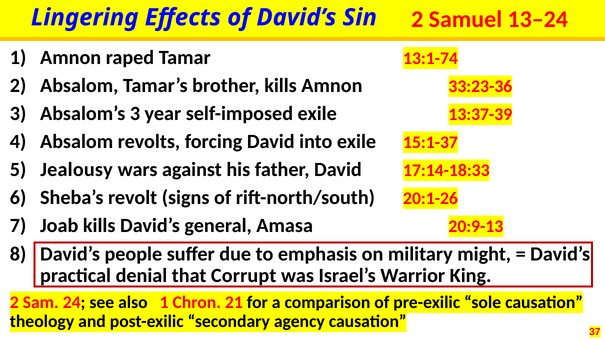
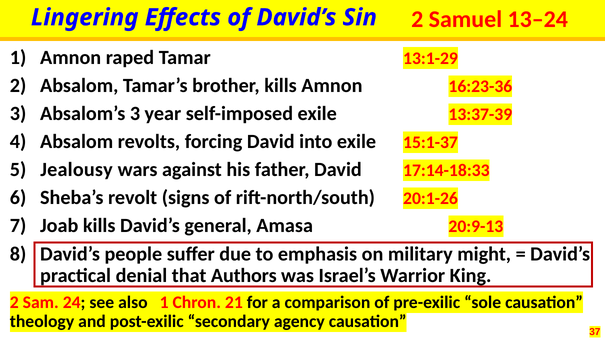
13:1-74: 13:1-74 -> 13:1-29
33:23-36: 33:23-36 -> 16:23-36
Corrupt: Corrupt -> Authors
